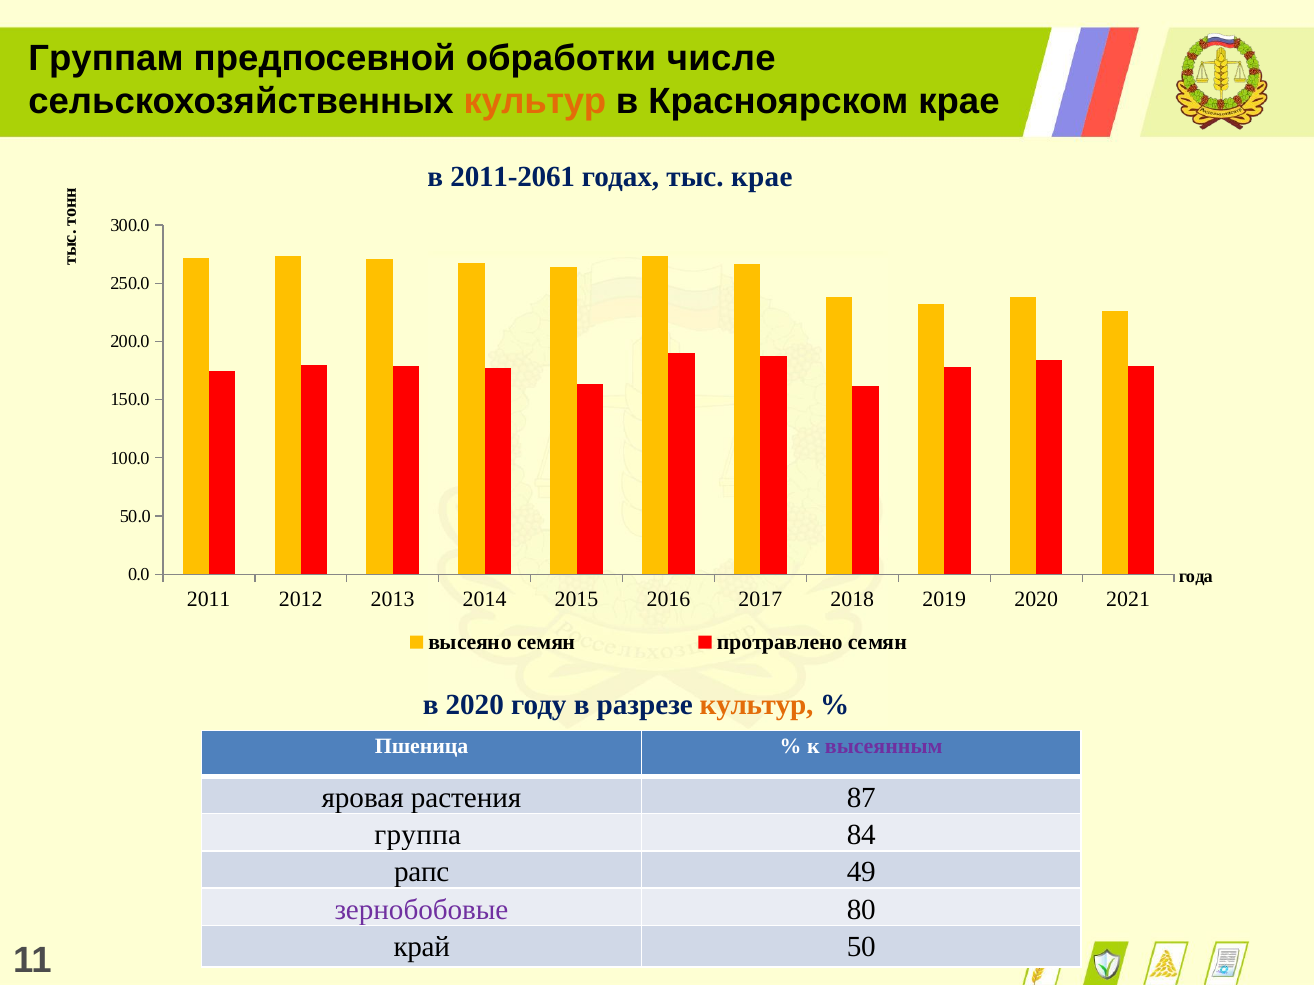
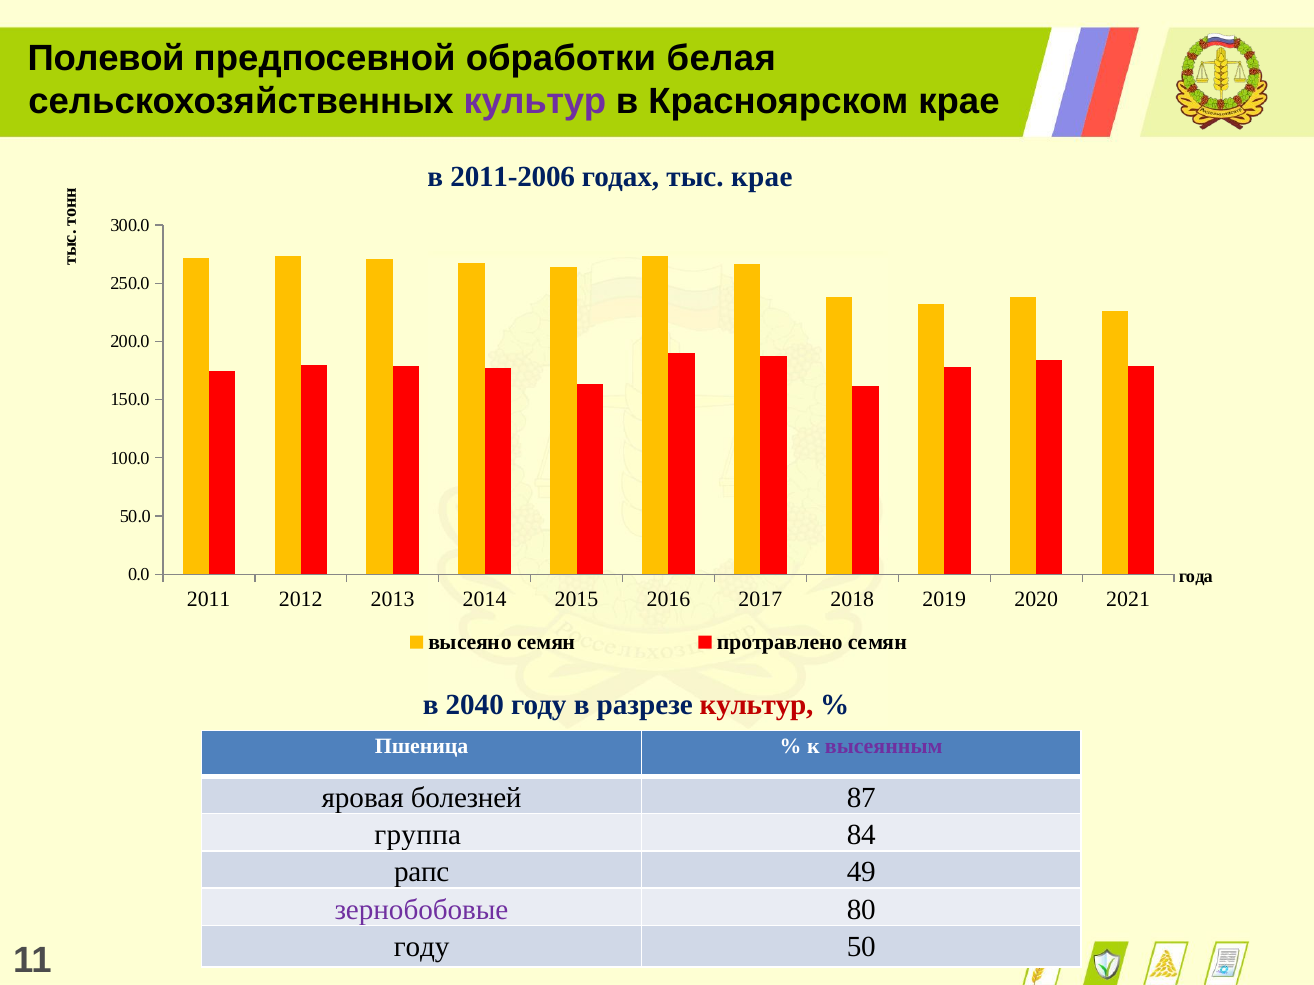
Группам: Группам -> Полевой
числе: числе -> белая
культур at (535, 102) colour: orange -> purple
2011-2061: 2011-2061 -> 2011-2006
в 2020: 2020 -> 2040
культур at (757, 705) colour: orange -> red
растения: растения -> болезней
край at (422, 947): край -> году
